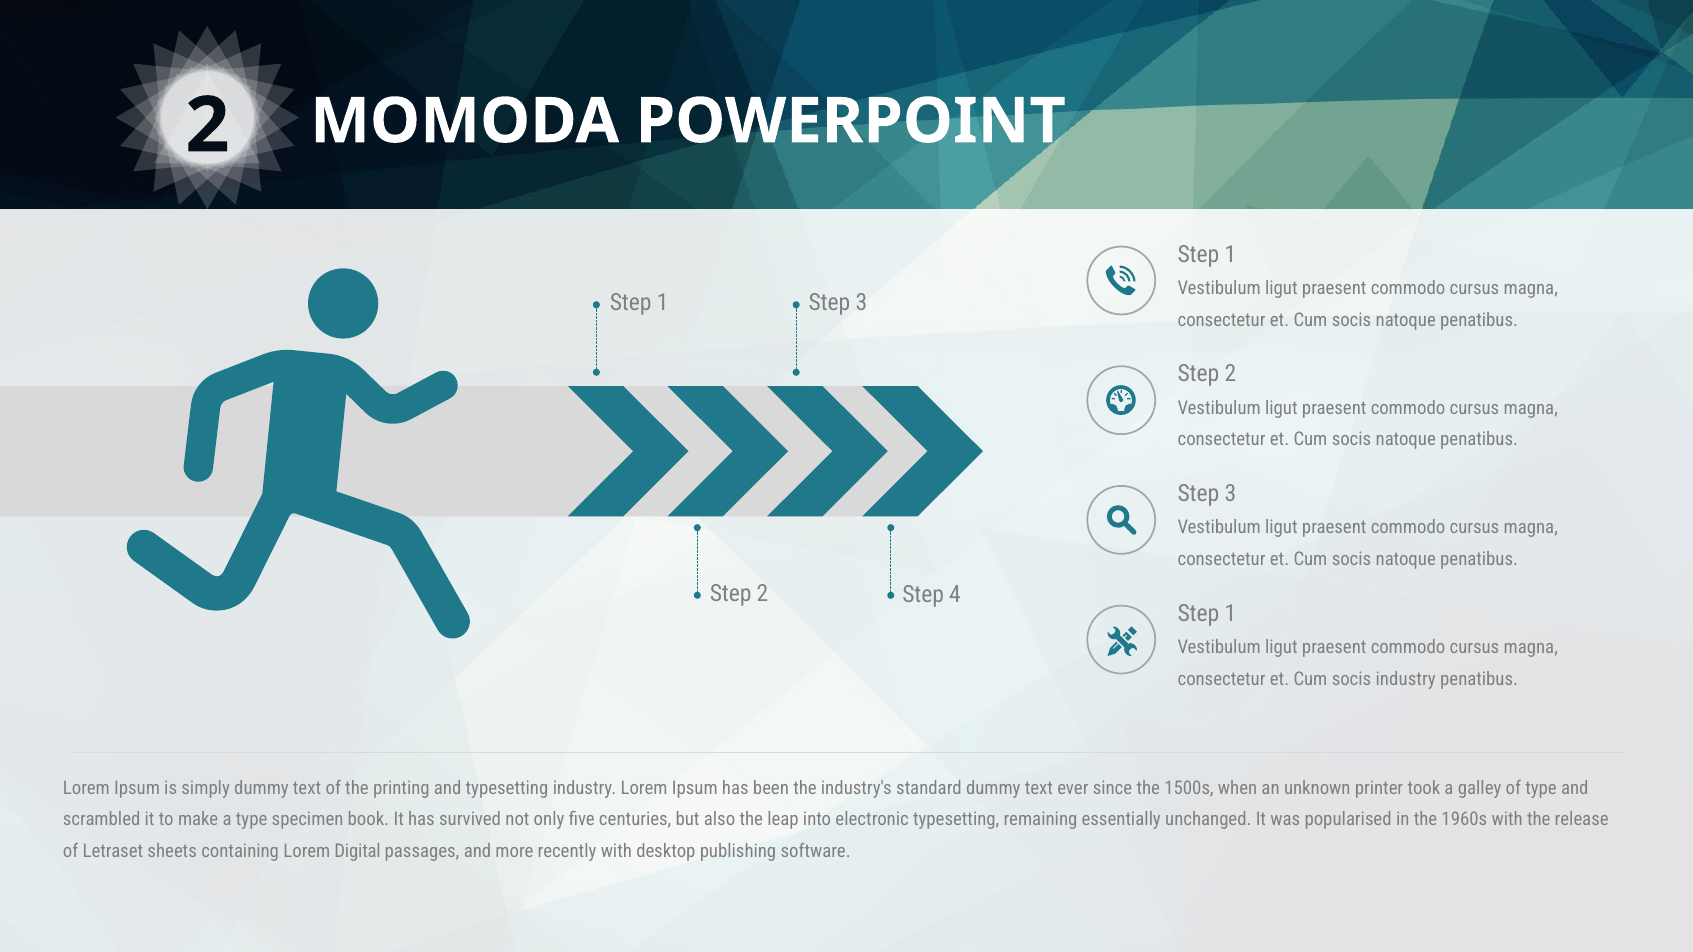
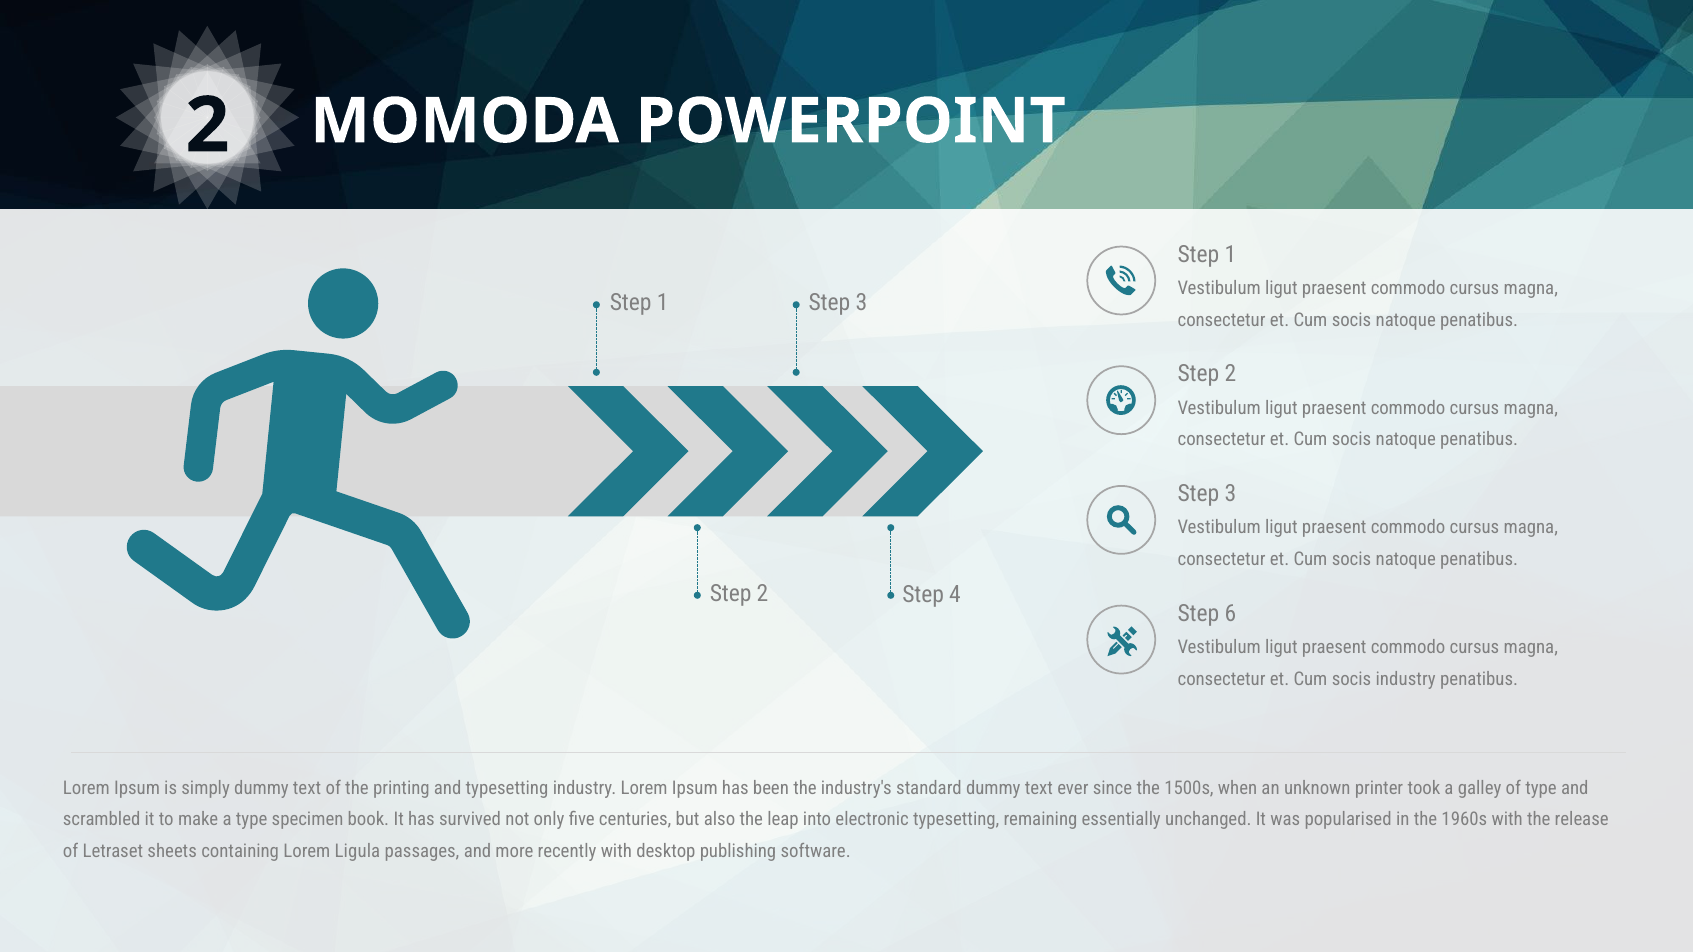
1 at (1230, 614): 1 -> 6
Digital: Digital -> Ligula
